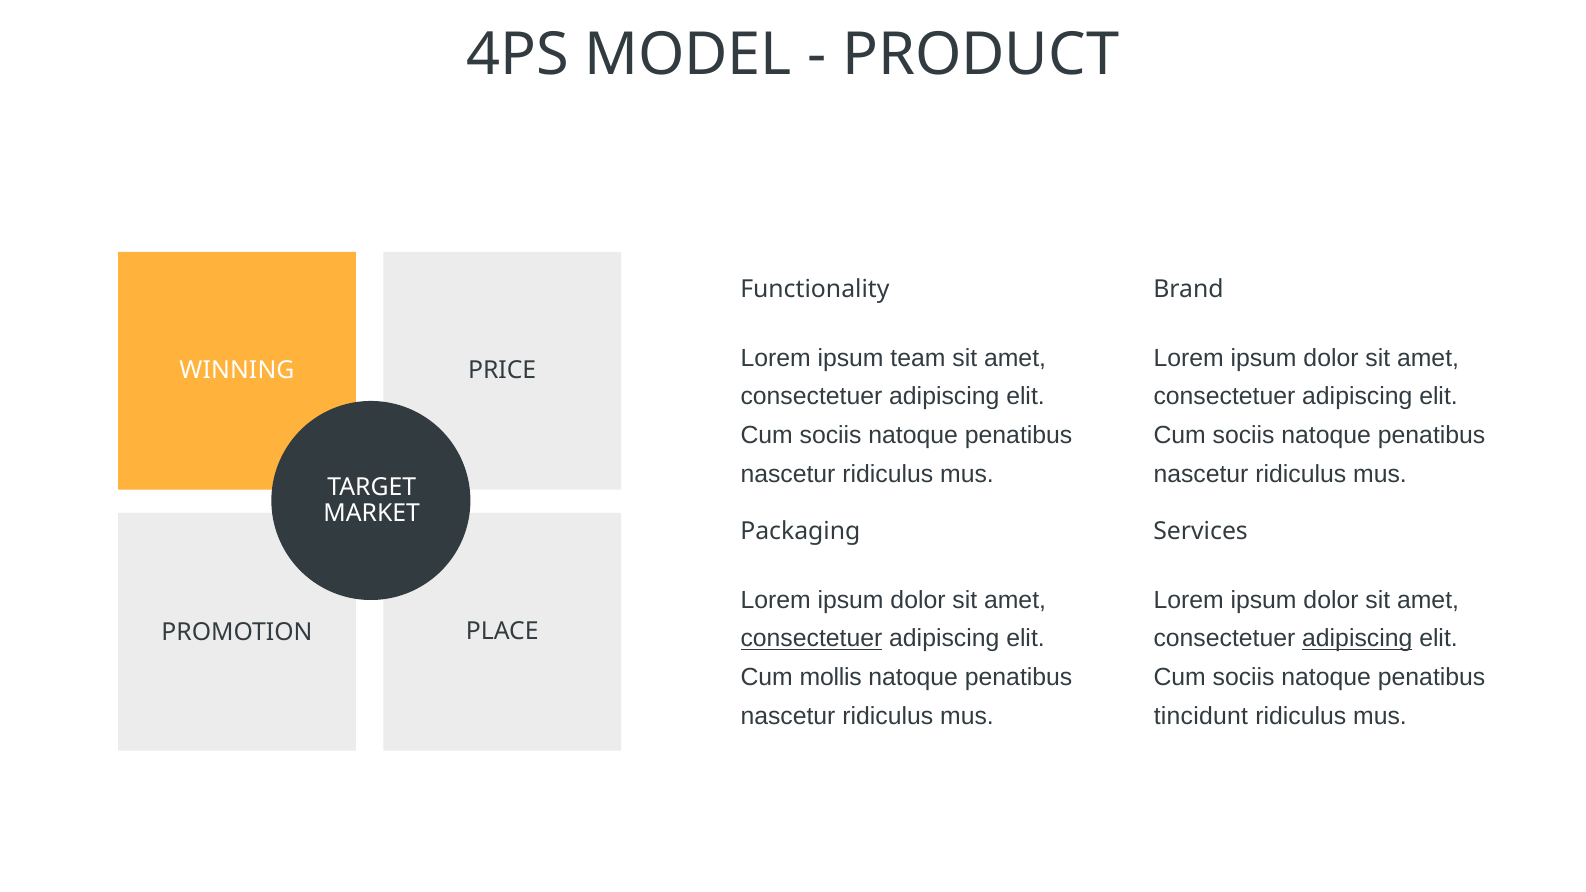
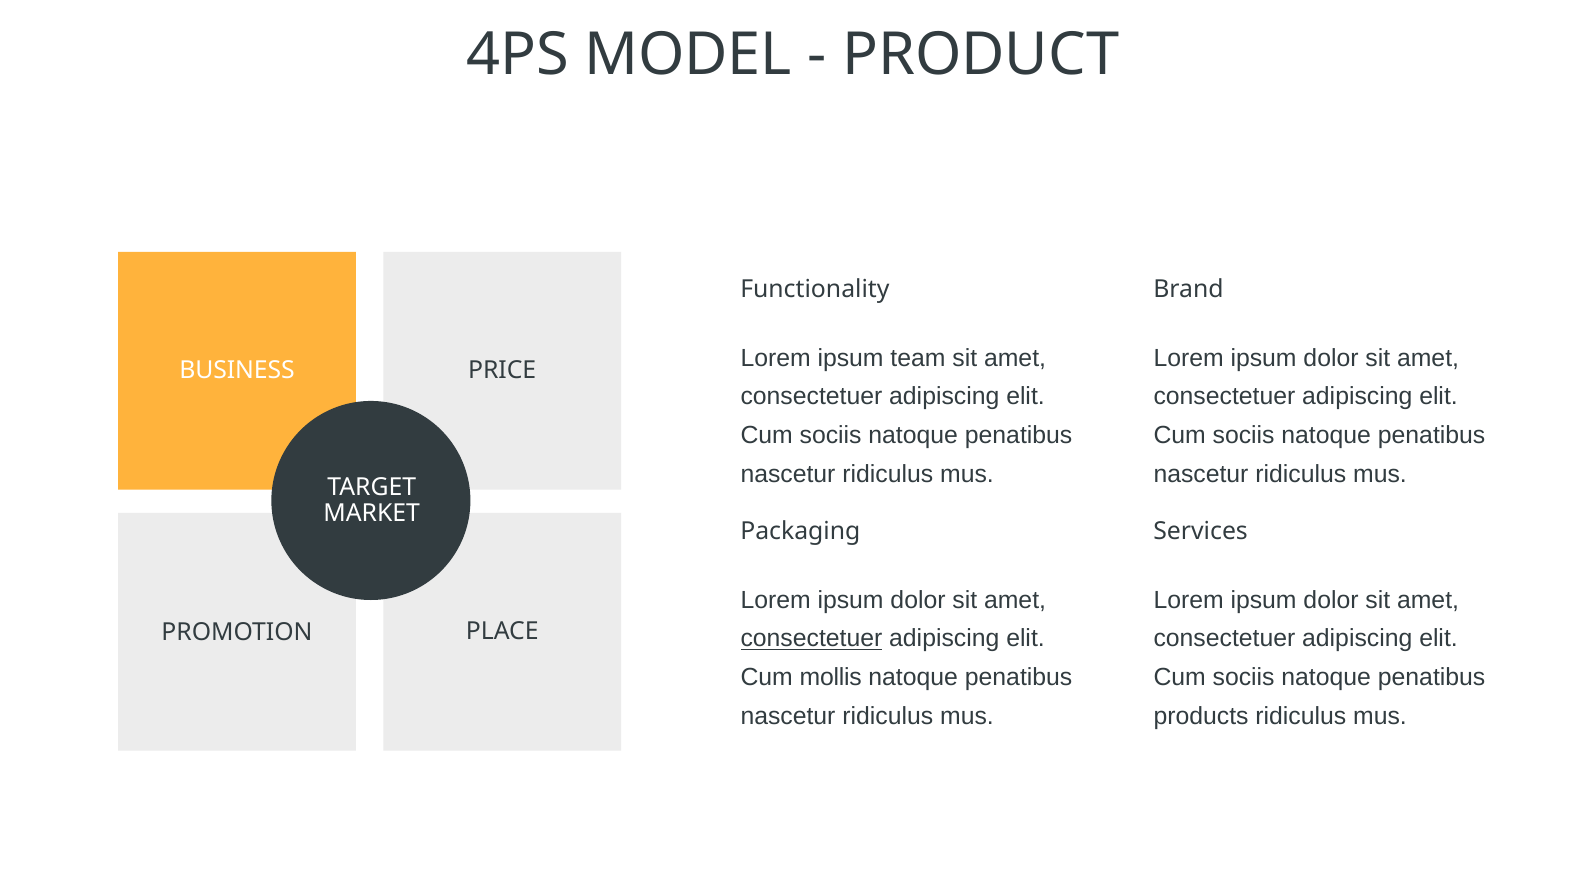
WINNING: WINNING -> BUSINESS
adipiscing at (1357, 639) underline: present -> none
tincidunt: tincidunt -> products
